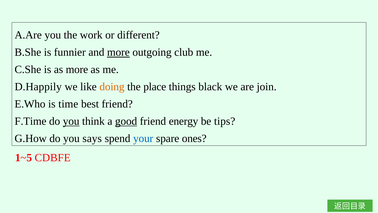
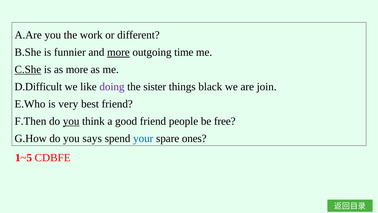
club: club -> time
C.She underline: none -> present
D.Happily: D.Happily -> D.Difficult
doing colour: orange -> purple
place: place -> sister
time: time -> very
F.Time: F.Time -> F.Then
good underline: present -> none
energy: energy -> people
tips: tips -> free
